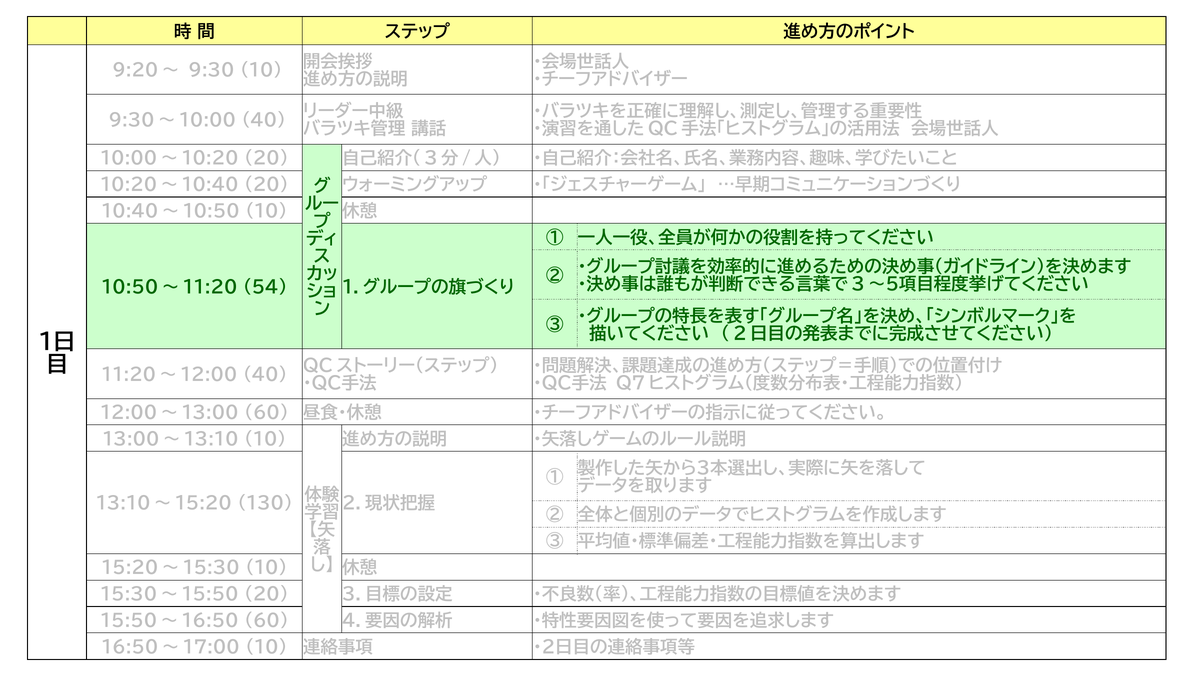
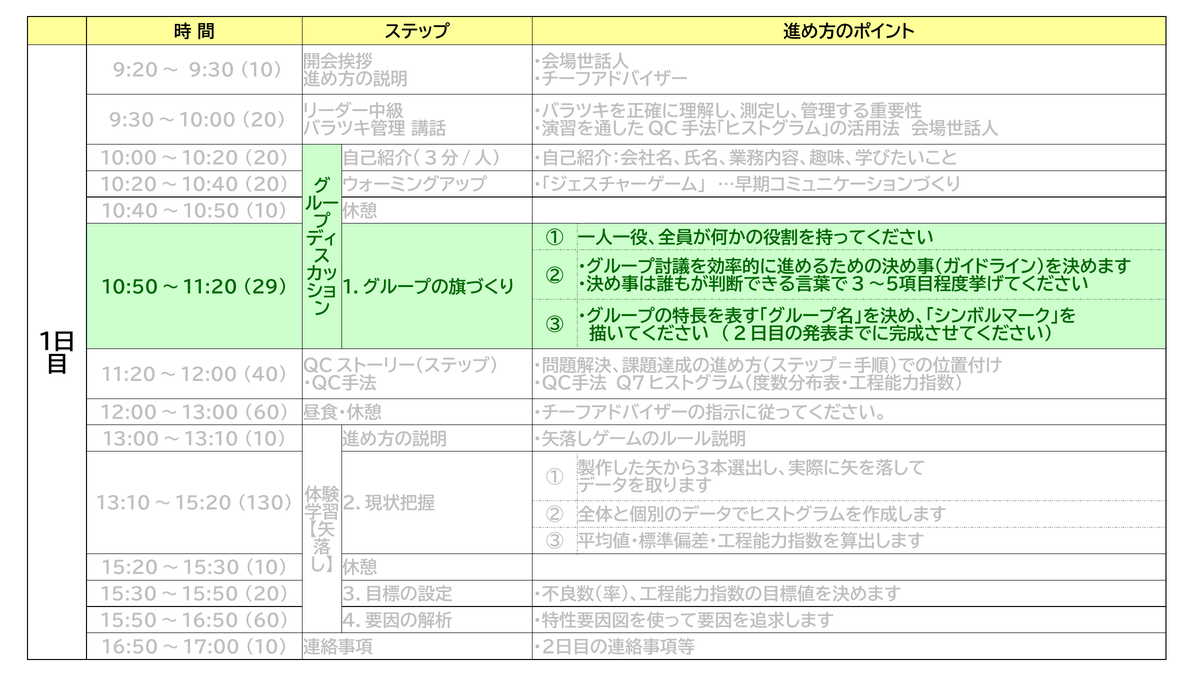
9:30～10:00 40: 40 -> 20
54: 54 -> 29
